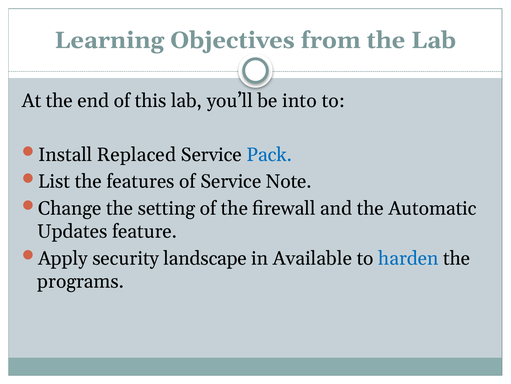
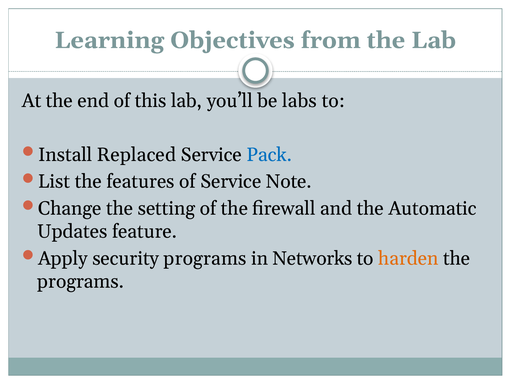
into: into -> labs
security landscape: landscape -> programs
Available: Available -> Networks
harden colour: blue -> orange
